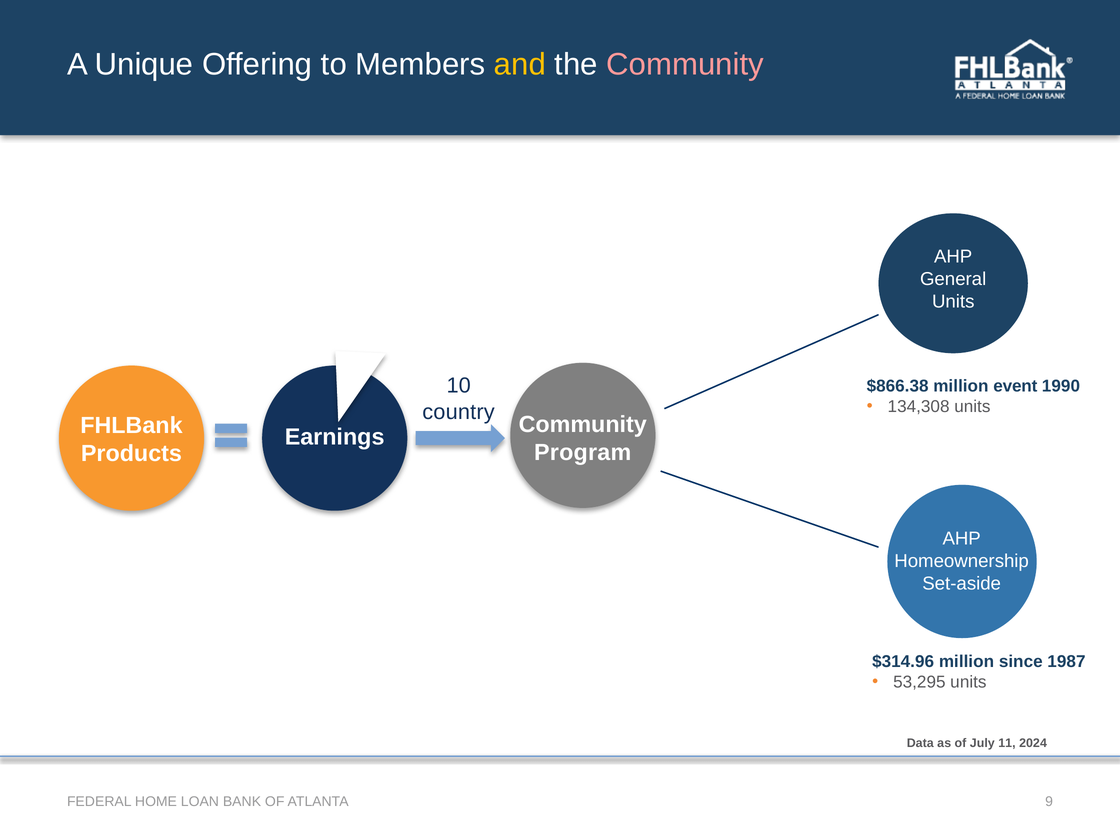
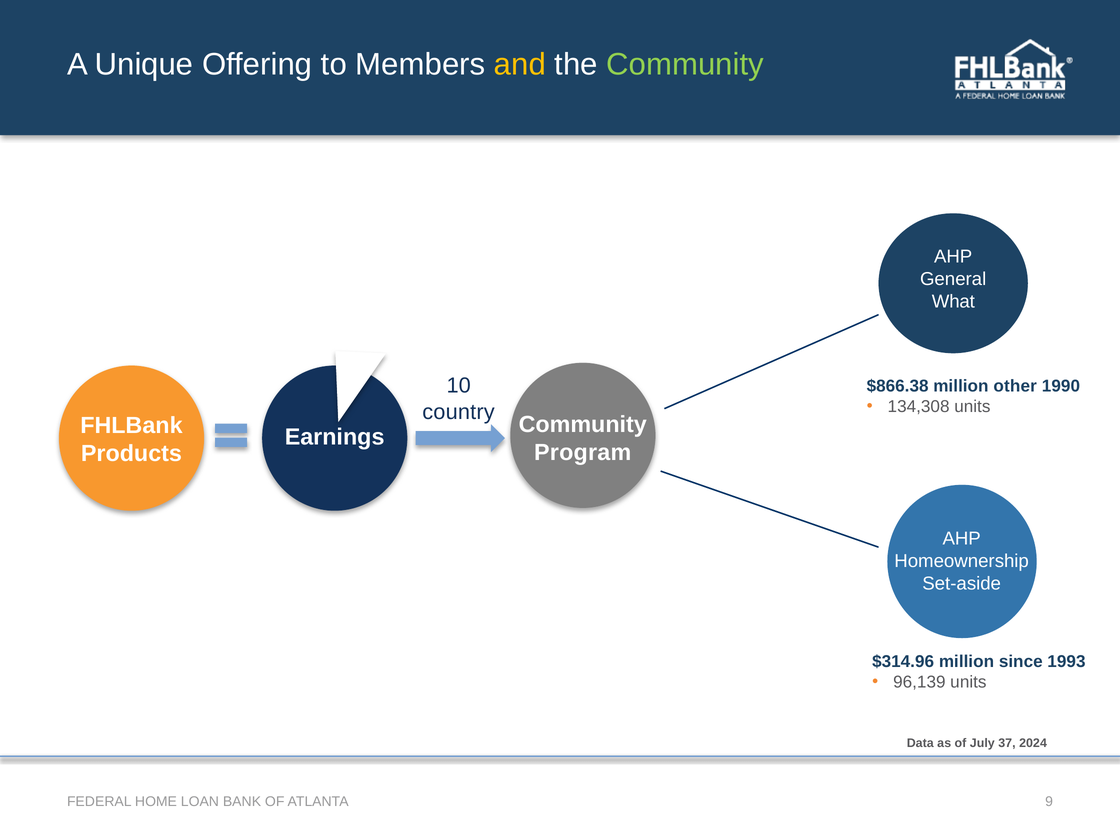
Community at (685, 64) colour: pink -> light green
Units at (953, 301): Units -> What
event: event -> other
1987: 1987 -> 1993
53,295: 53,295 -> 96,139
11: 11 -> 37
